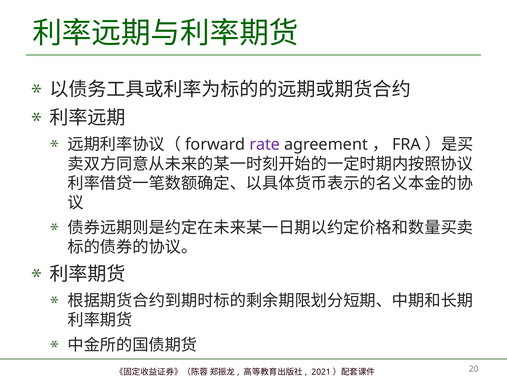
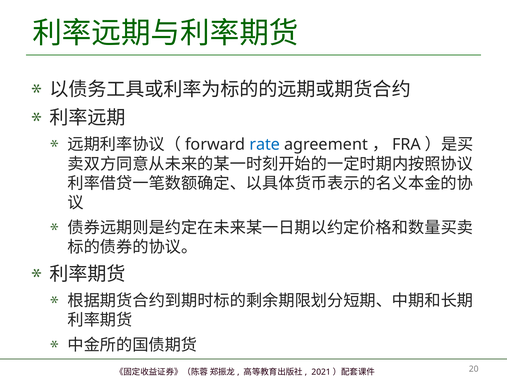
rate colour: purple -> blue
